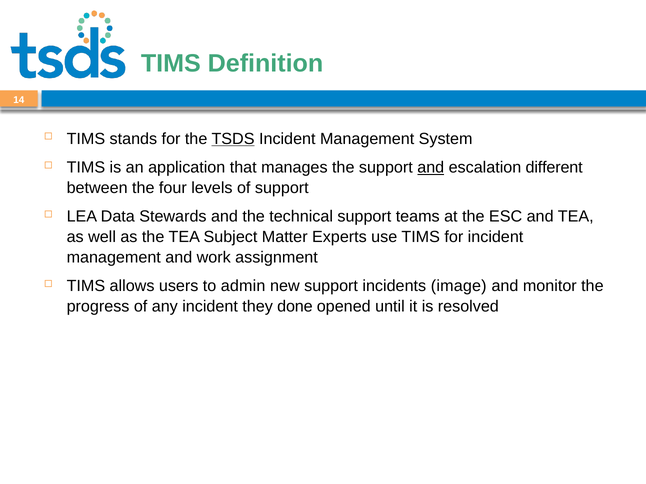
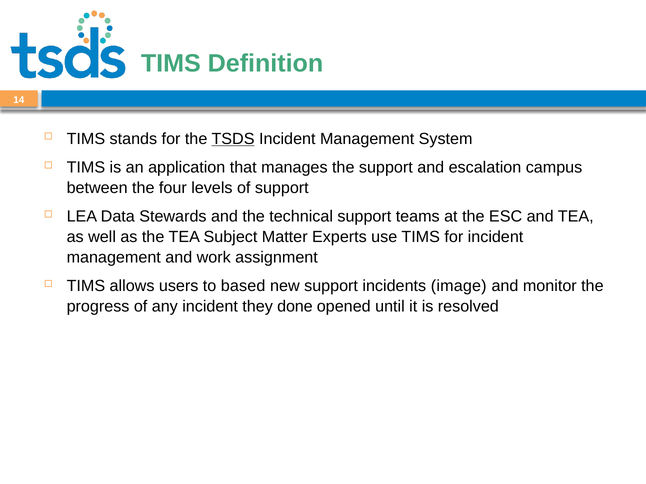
and at (431, 168) underline: present -> none
different: different -> campus
admin: admin -> based
